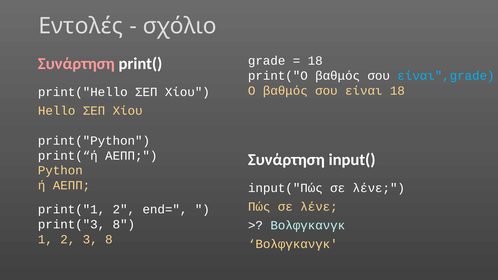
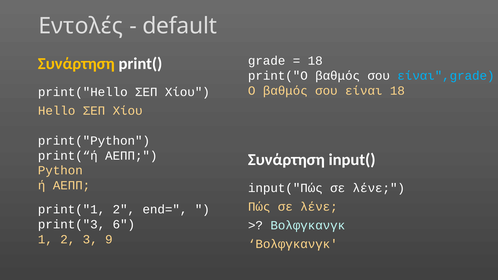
σχόλιο: σχόλιο -> default
Συνάρτηση at (76, 64) colour: pink -> yellow
print("3 8: 8 -> 6
3 8: 8 -> 9
